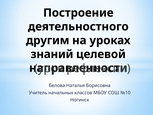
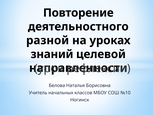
Построение: Построение -> Повторение
другим: другим -> разной
